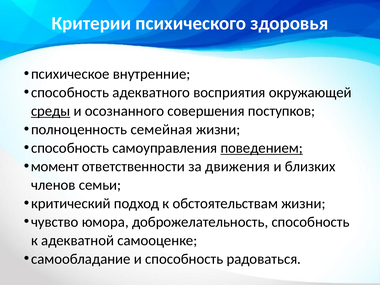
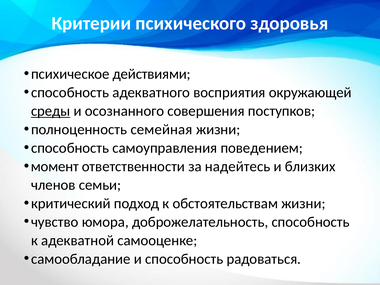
внутренние: внутренние -> действиями
поведением underline: present -> none
движения: движения -> надейтесь
